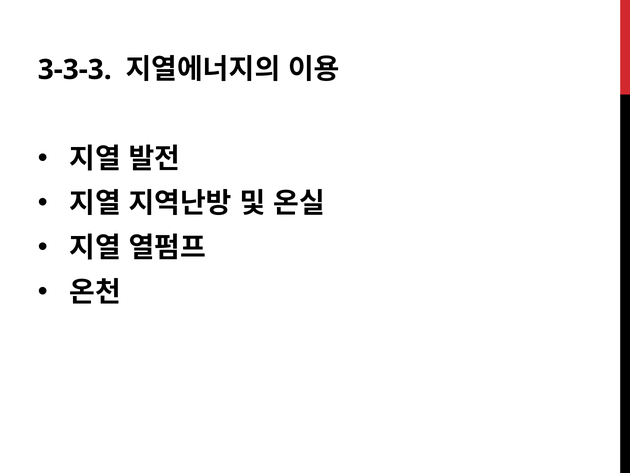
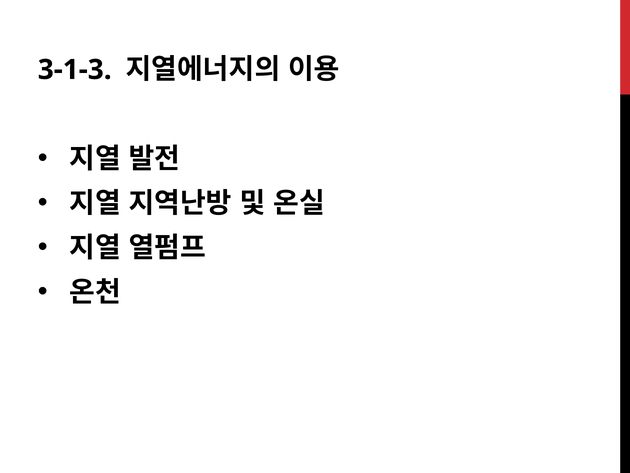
3-3-3: 3-3-3 -> 3-1-3
